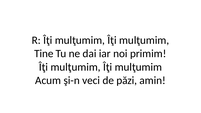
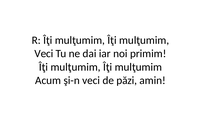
Tine at (44, 54): Tine -> Veci
